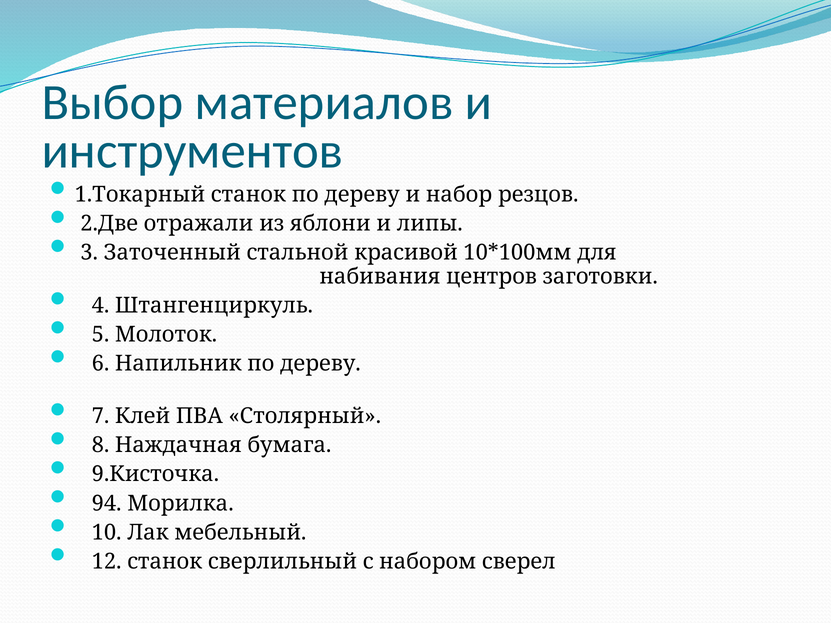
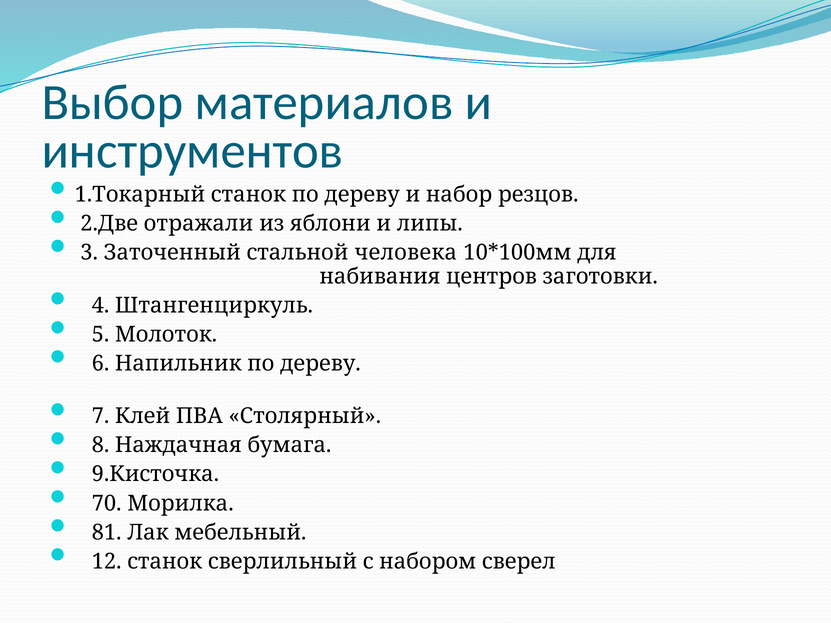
красивой: красивой -> человека
94: 94 -> 70
10: 10 -> 81
